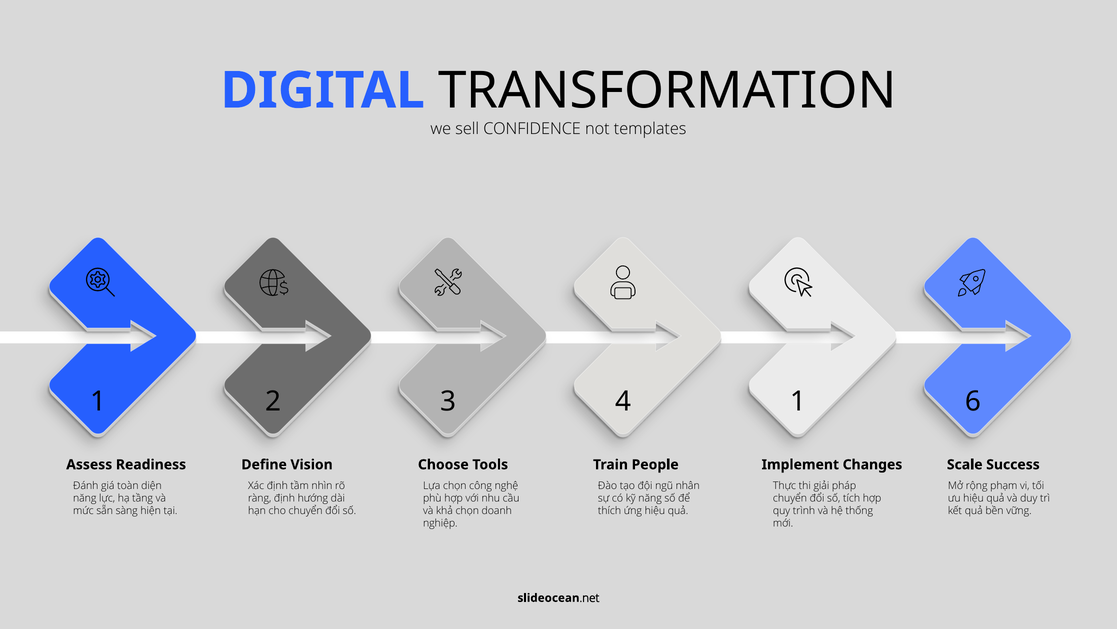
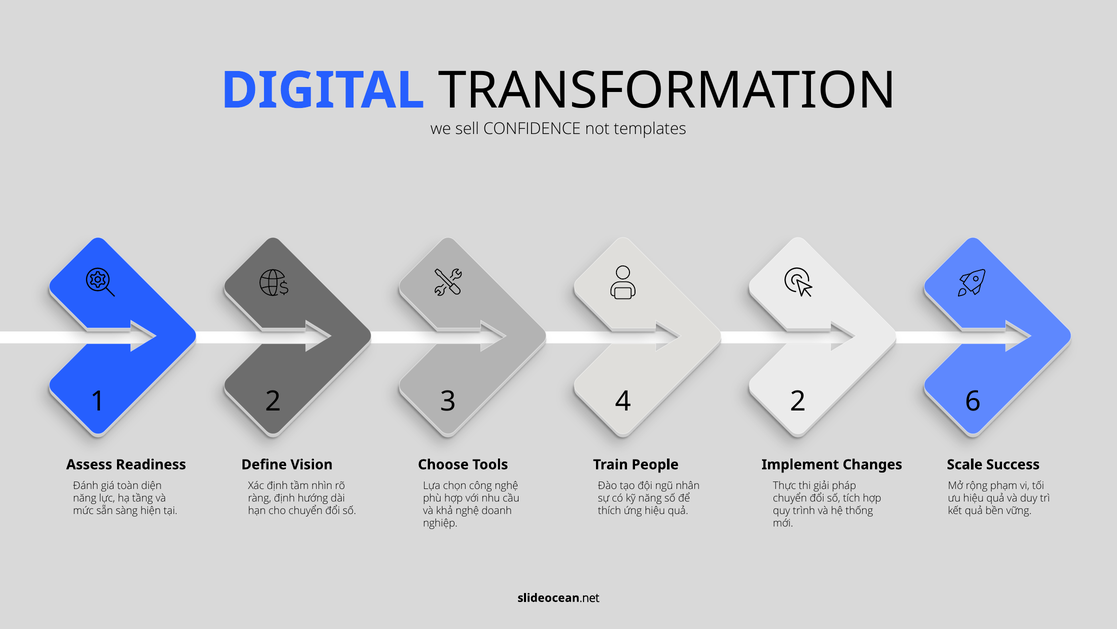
4 1: 1 -> 2
khả chọn: chọn -> nghệ
